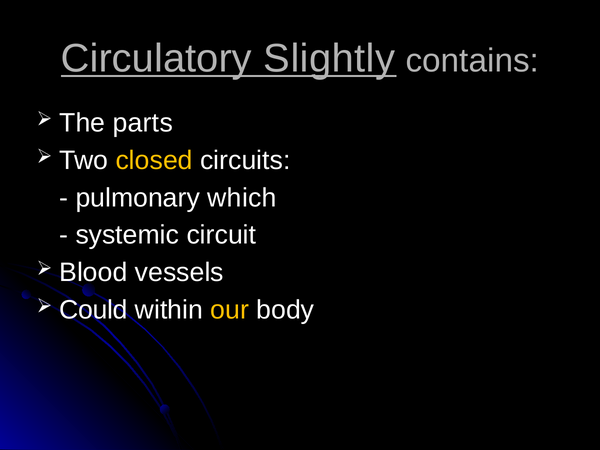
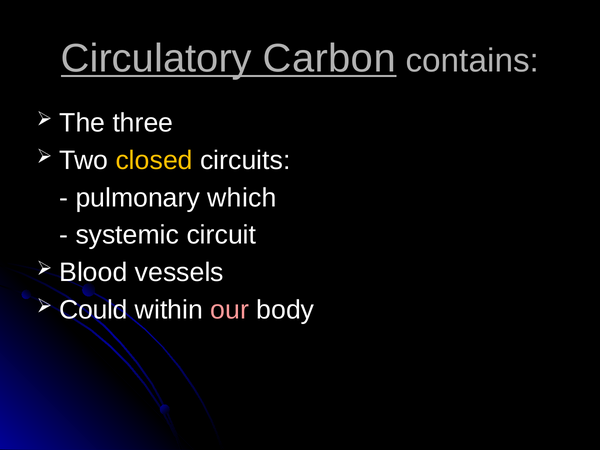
Slightly: Slightly -> Carbon
parts: parts -> three
our colour: yellow -> pink
